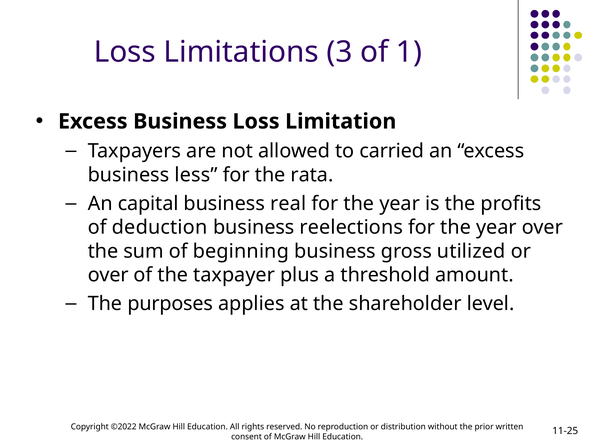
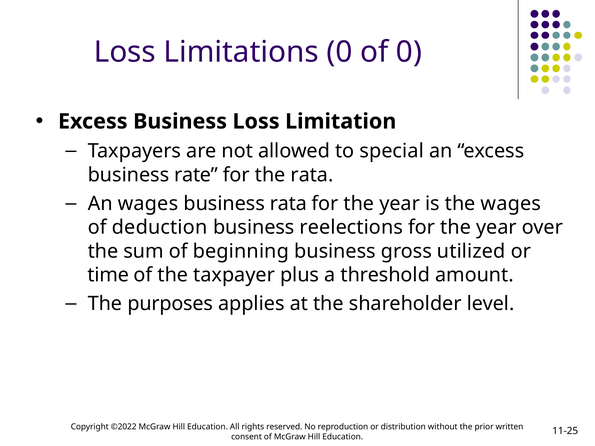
Limitations 3: 3 -> 0
of 1: 1 -> 0
carried: carried -> special
less: less -> rate
An capital: capital -> wages
business real: real -> rata
the profits: profits -> wages
over at (108, 275): over -> time
